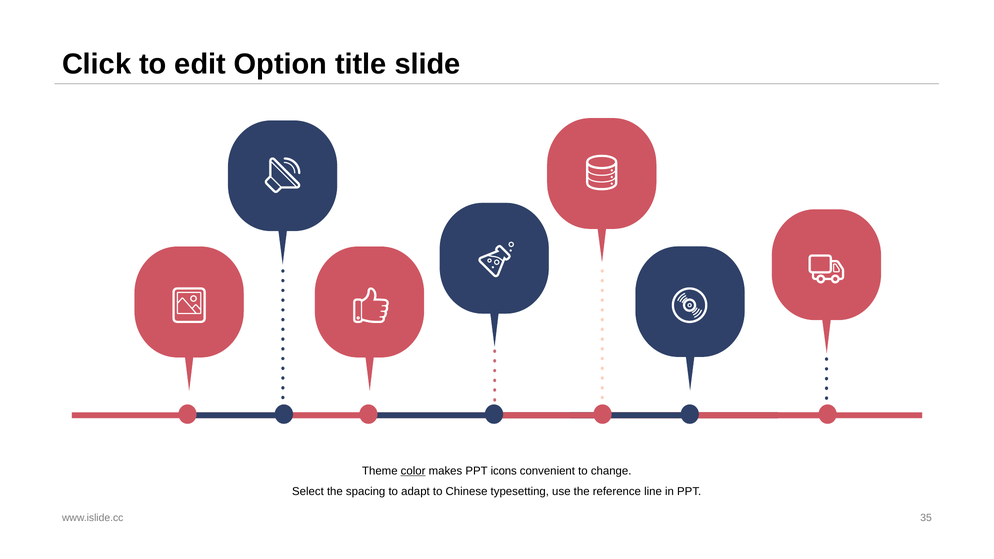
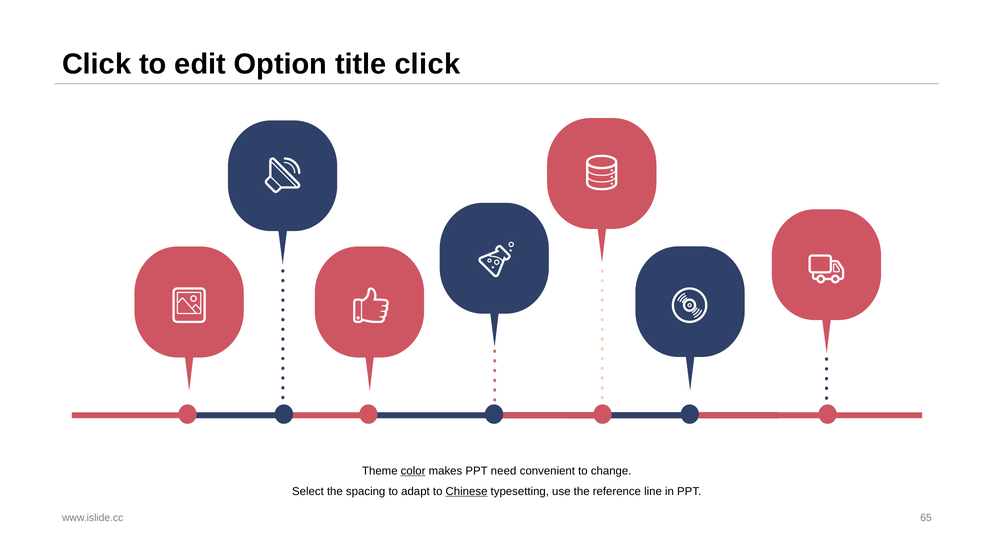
title slide: slide -> click
icons: icons -> need
Chinese underline: none -> present
35: 35 -> 65
